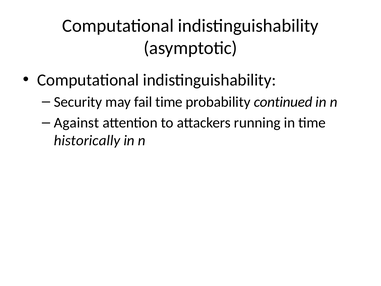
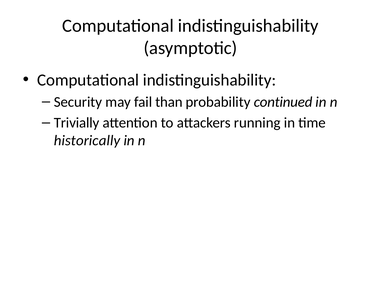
fail time: time -> than
Against: Against -> Trivially
